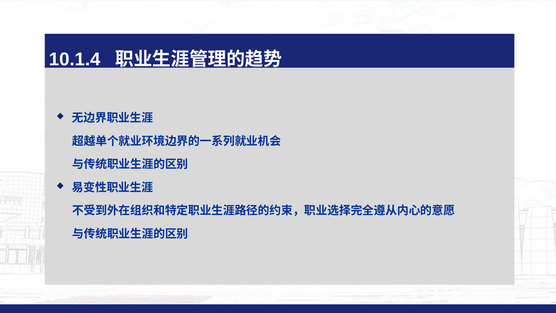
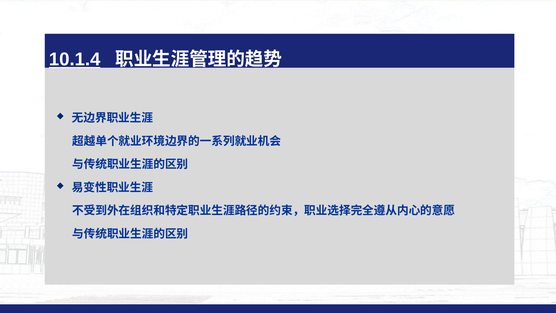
10.1.4 underline: none -> present
